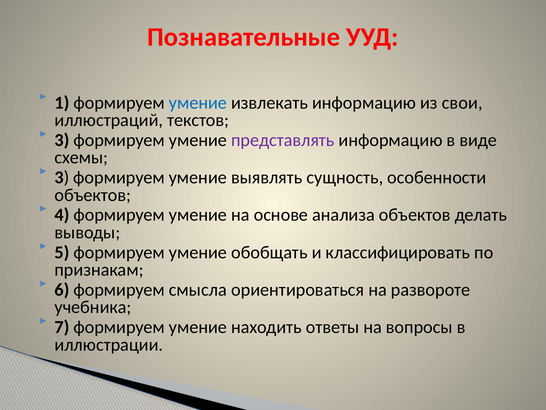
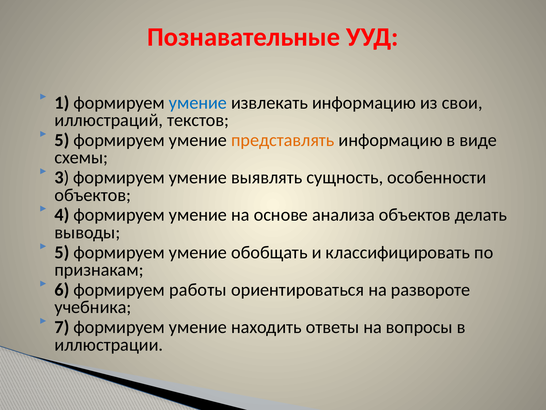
3 at (62, 140): 3 -> 5
представлять colour: purple -> orange
смысла: смысла -> работы
